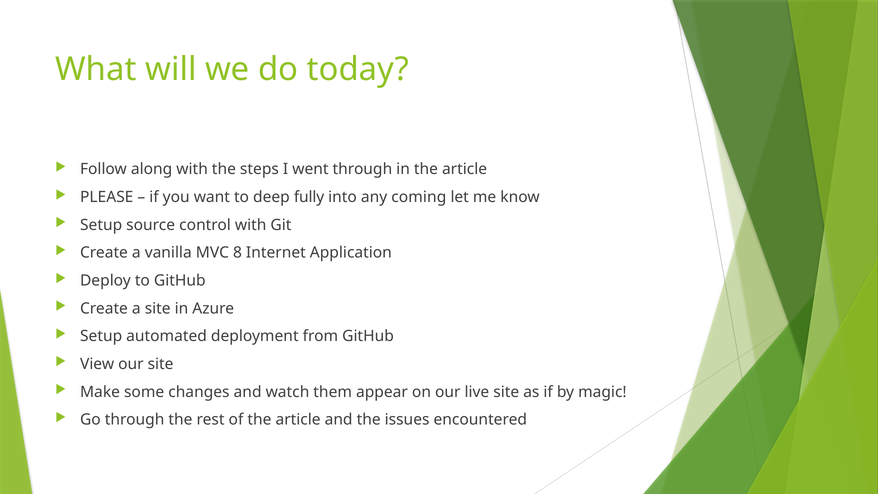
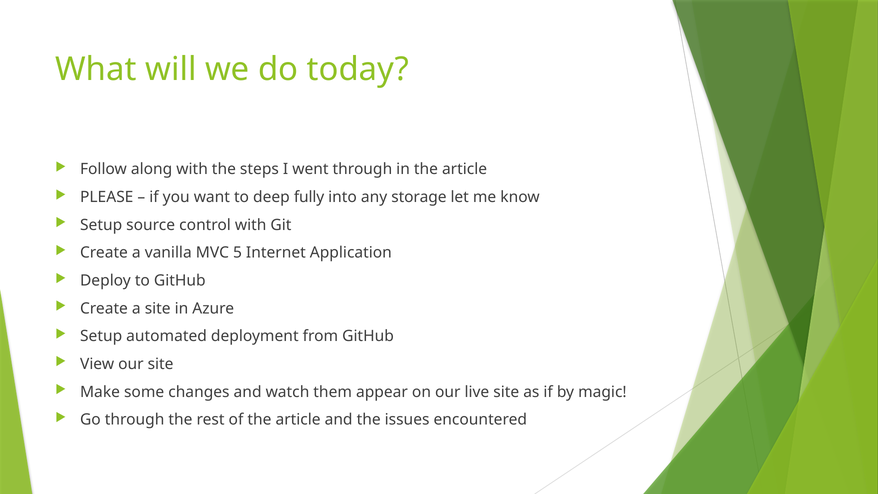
coming: coming -> storage
8: 8 -> 5
